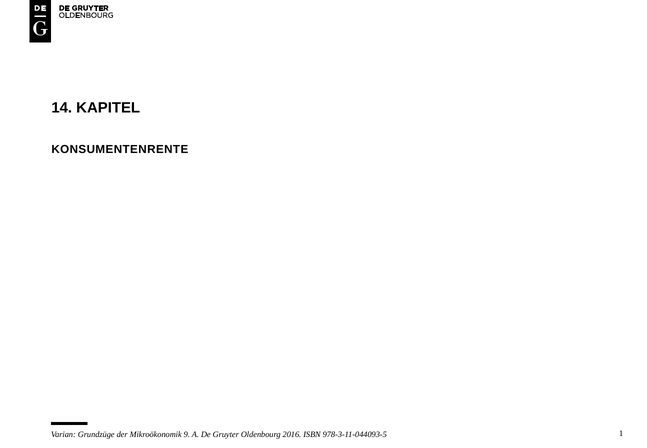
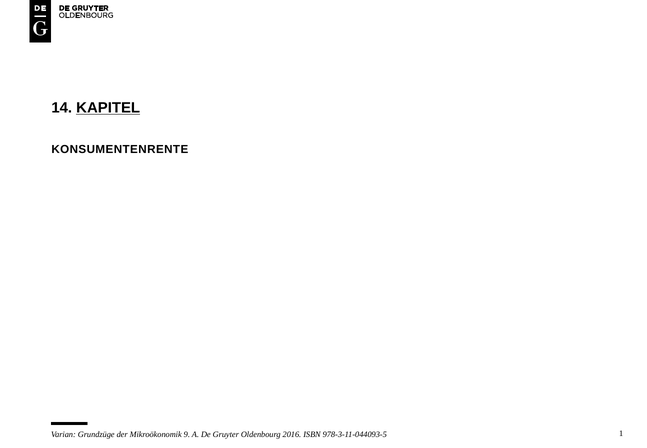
KAPITEL underline: none -> present
